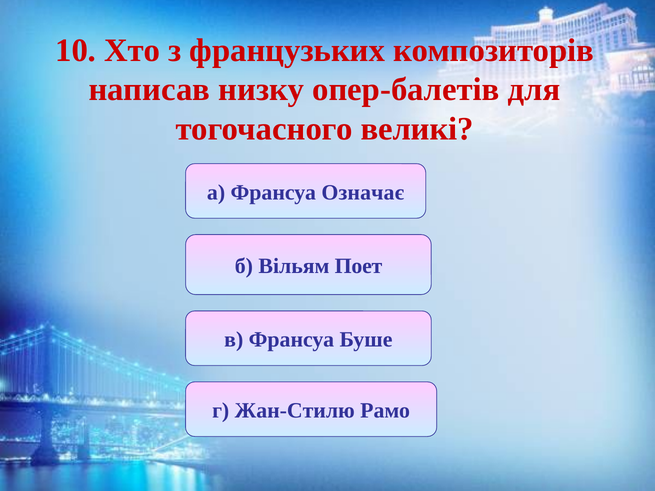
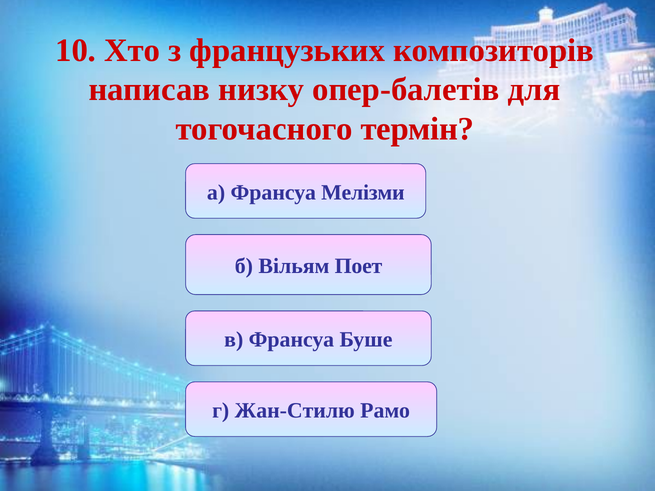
великі: великі -> термін
Означає: Означає -> Мелізми
